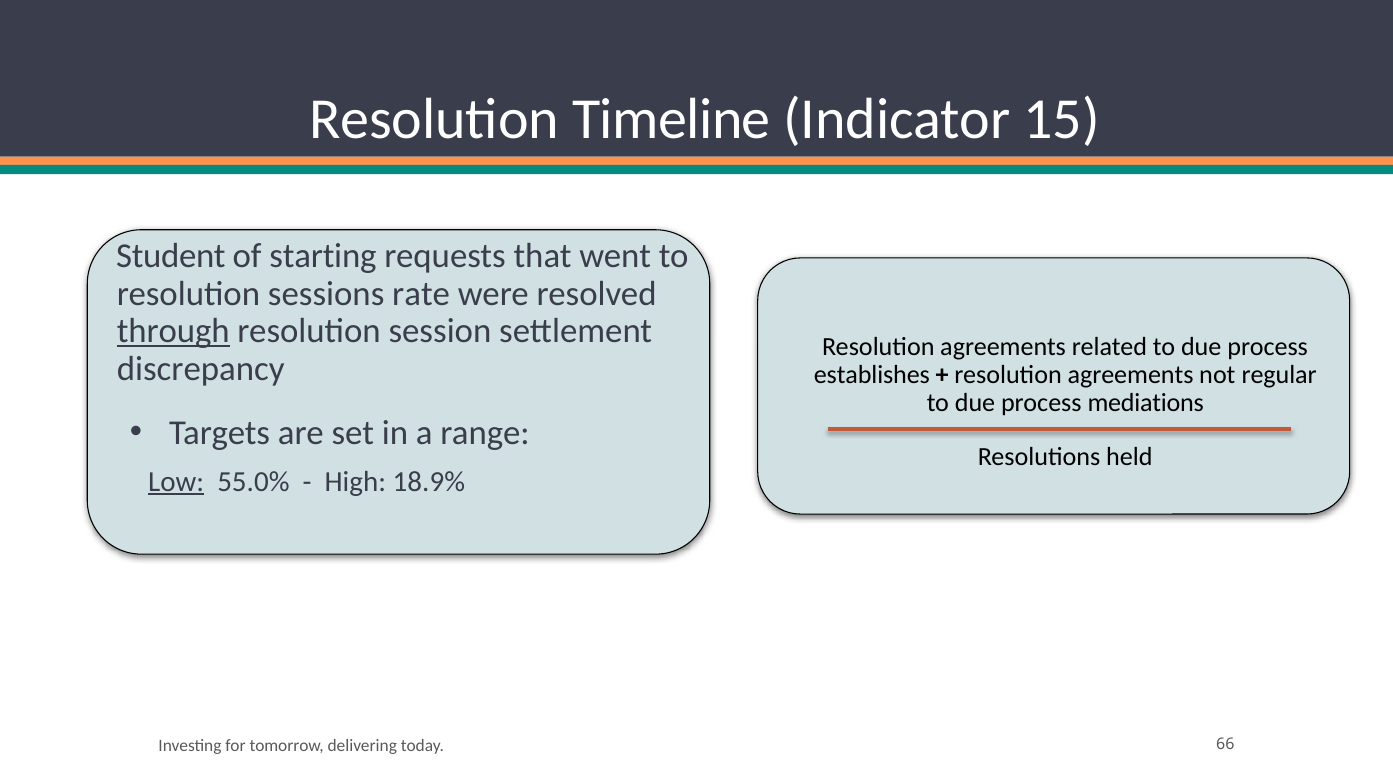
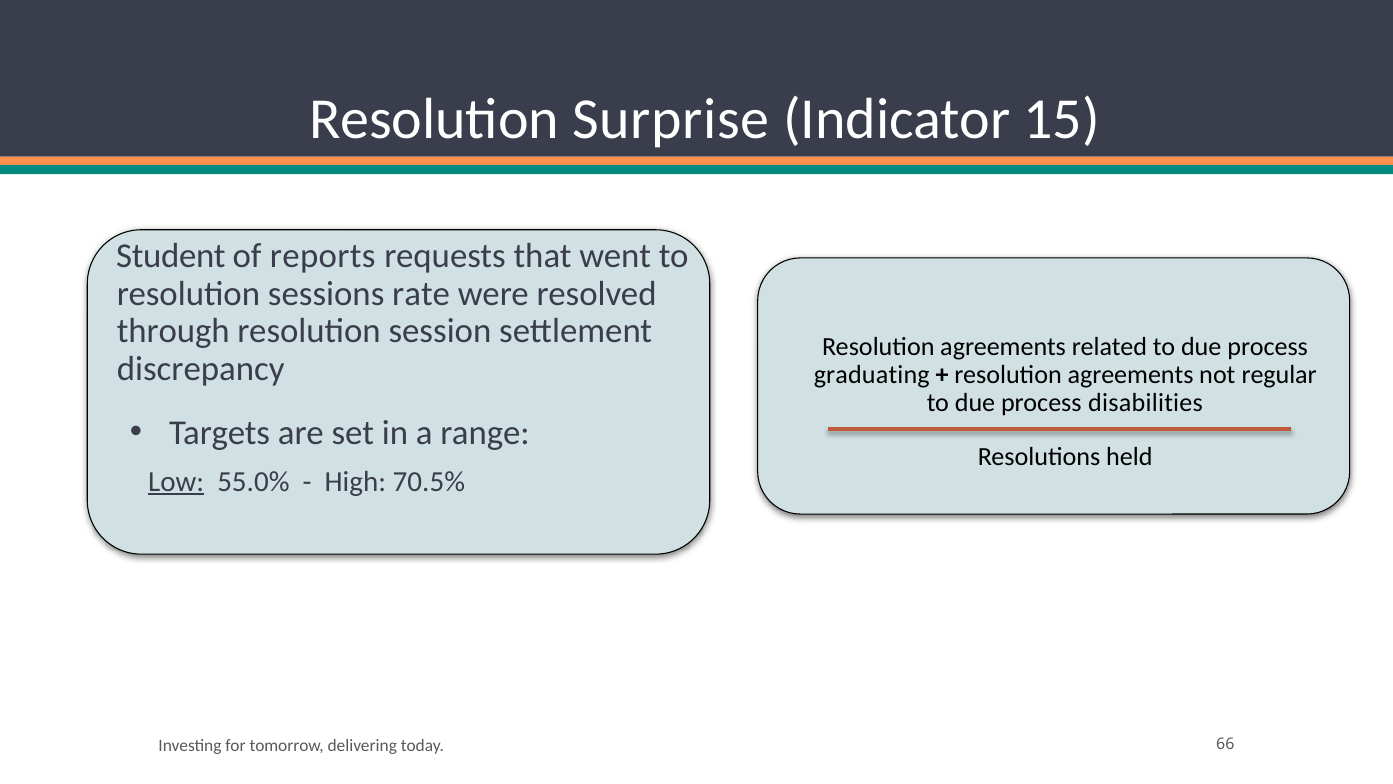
Timeline: Timeline -> Surprise
starting: starting -> reports
through underline: present -> none
establishes: establishes -> graduating
mediations: mediations -> disabilities
18.9%: 18.9% -> 70.5%
